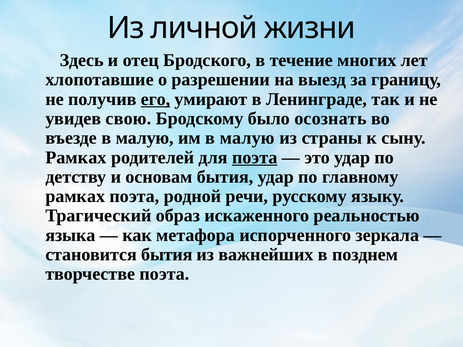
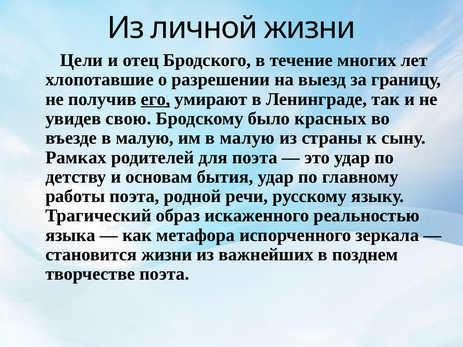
Здесь: Здесь -> Цели
осознать: осознать -> красных
поэта at (255, 158) underline: present -> none
рамках at (75, 196): рамках -> работы
становится бытия: бытия -> жизни
